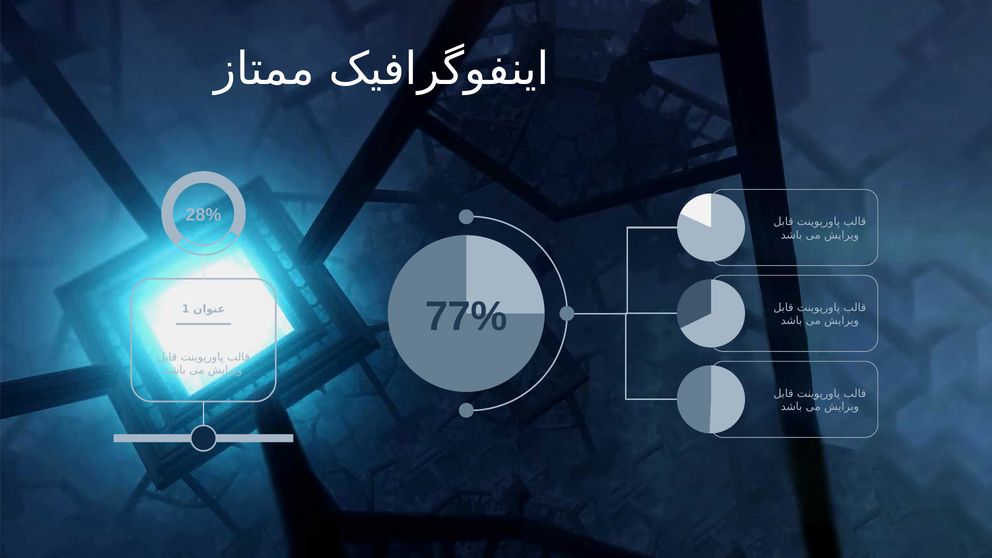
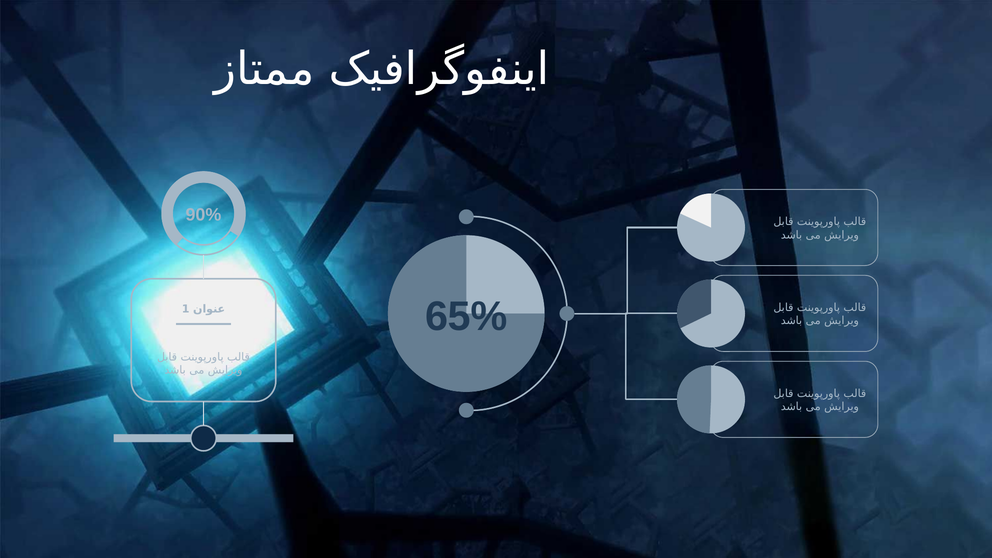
28%: 28% -> 90%
77%: 77% -> 65%
